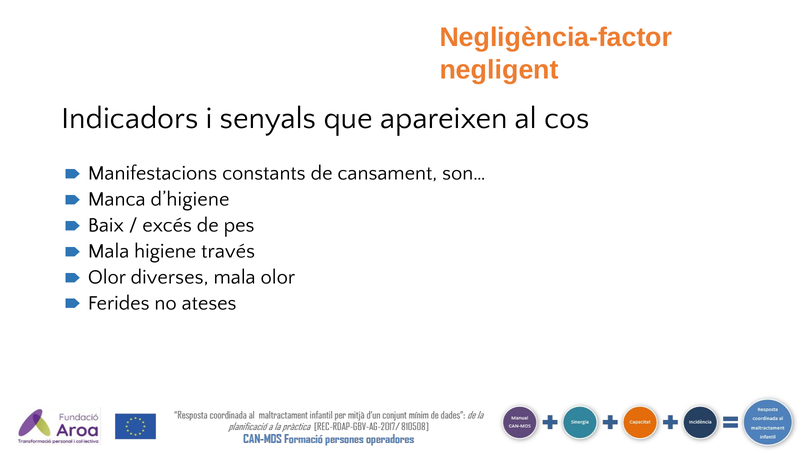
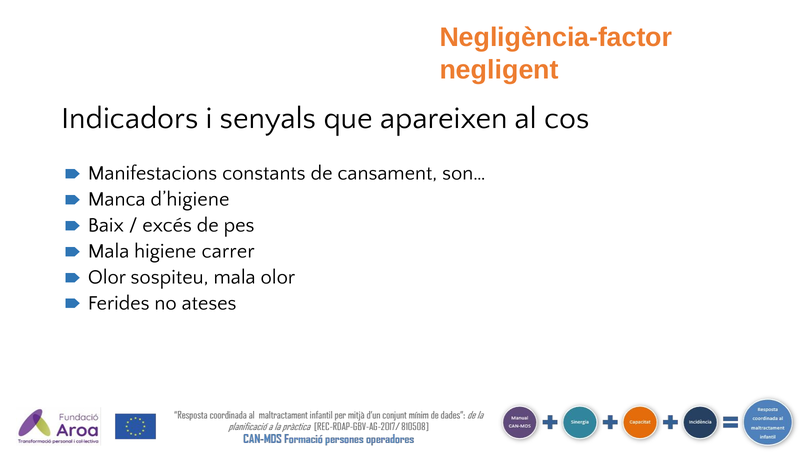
través: través -> carrer
diverses: diverses -> sospiteu
